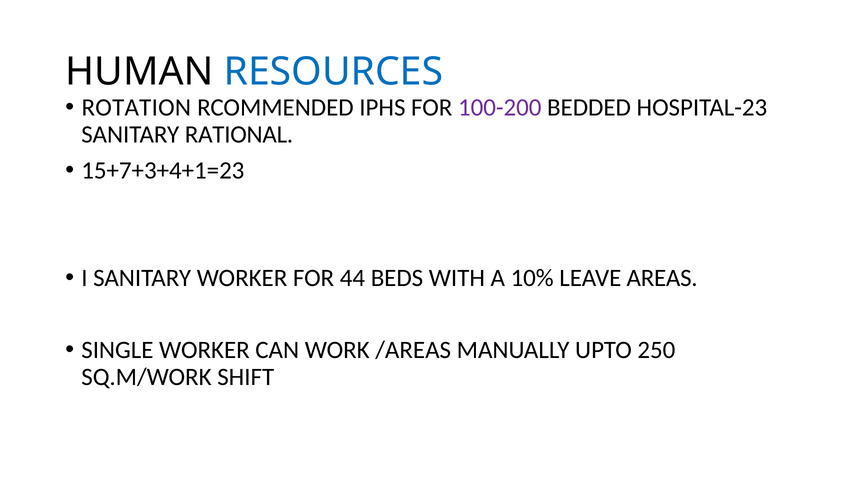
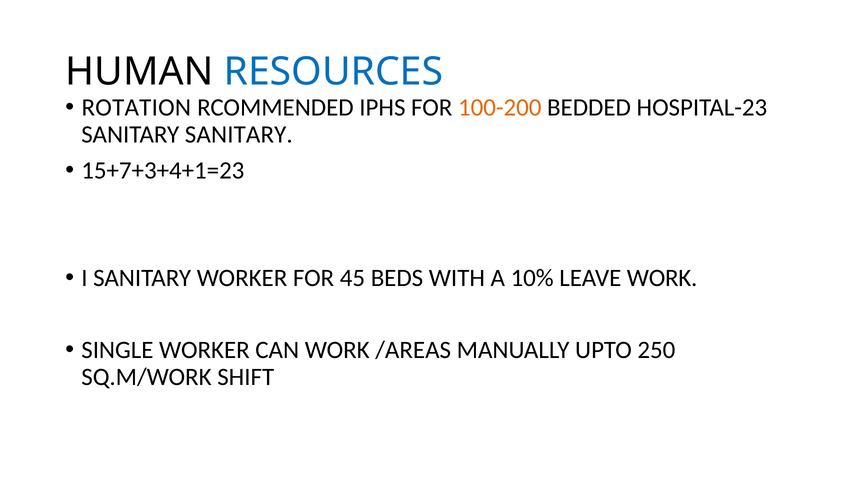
100-200 colour: purple -> orange
SANITARY RATIONAL: RATIONAL -> SANITARY
44: 44 -> 45
LEAVE AREAS: AREAS -> WORK
